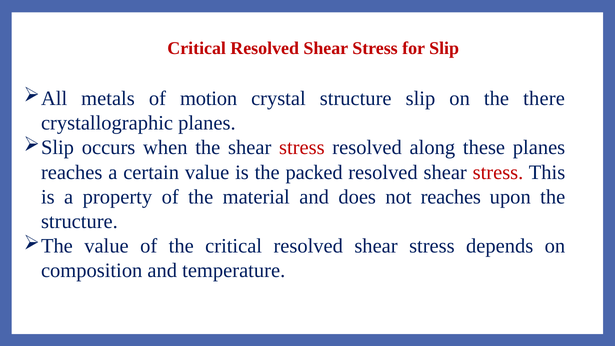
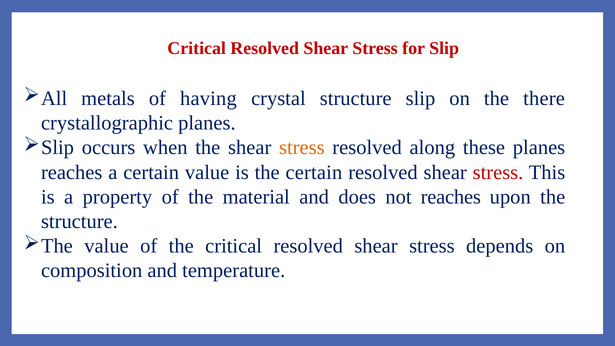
motion: motion -> having
stress at (302, 148) colour: red -> orange
the packed: packed -> certain
